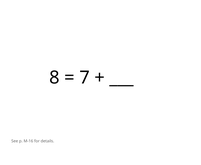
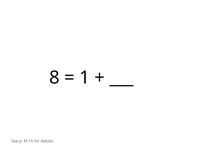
7: 7 -> 1
